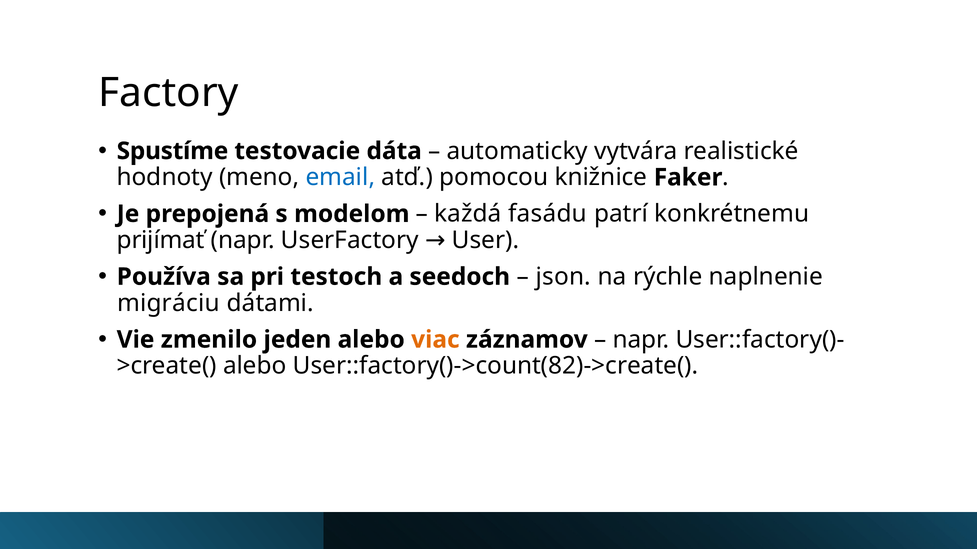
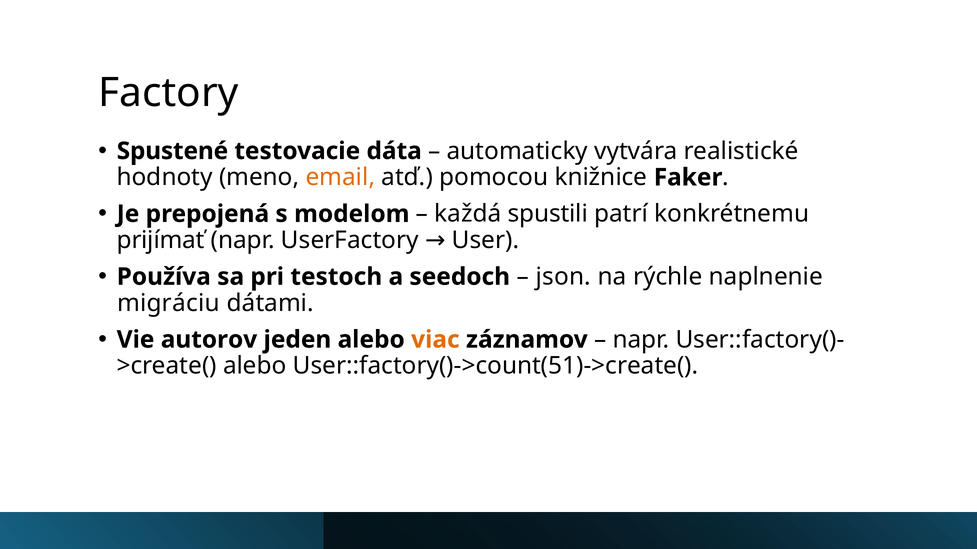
Spustíme: Spustíme -> Spustené
email colour: blue -> orange
fasádu: fasádu -> spustili
zmenilo: zmenilo -> autorov
User::factory()->count(82)->create(: User::factory()->count(82)->create( -> User::factory()->count(51)->create(
